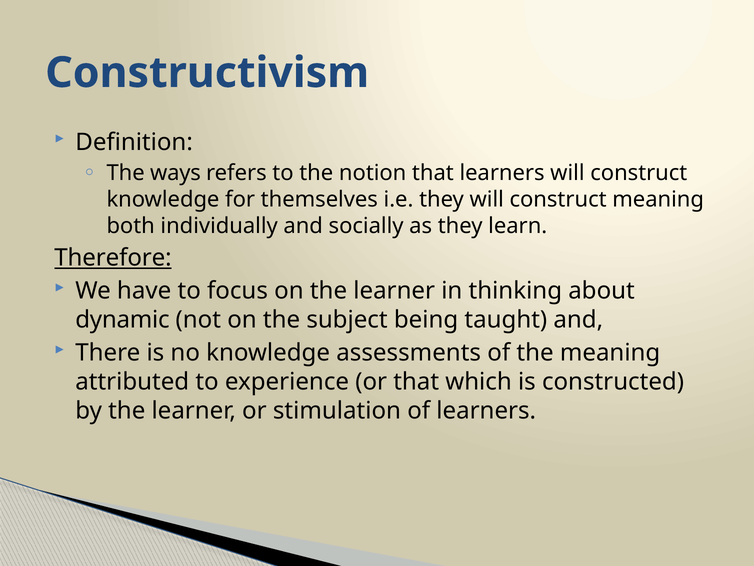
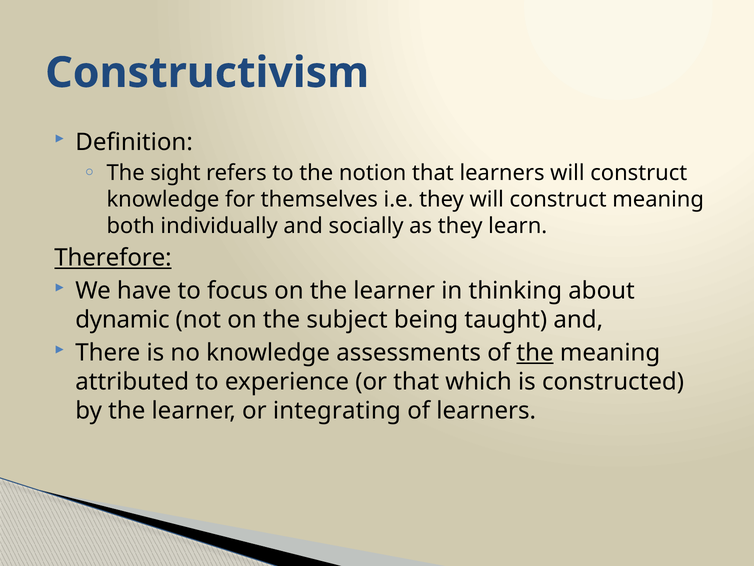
ways: ways -> sight
the at (535, 353) underline: none -> present
stimulation: stimulation -> integrating
